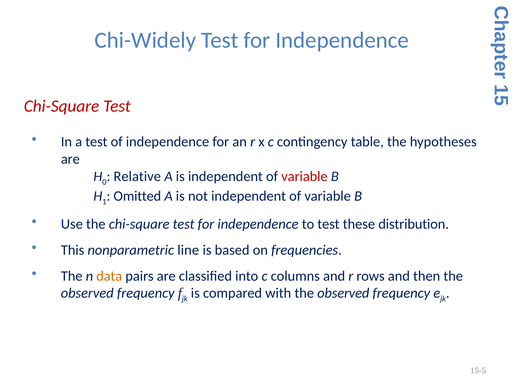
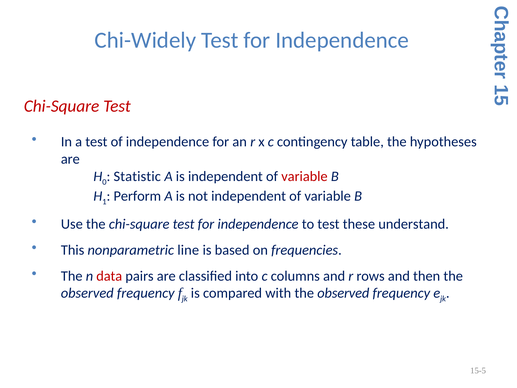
Relative: Relative -> Statistic
Omitted: Omitted -> Perform
distribution: distribution -> understand
data colour: orange -> red
